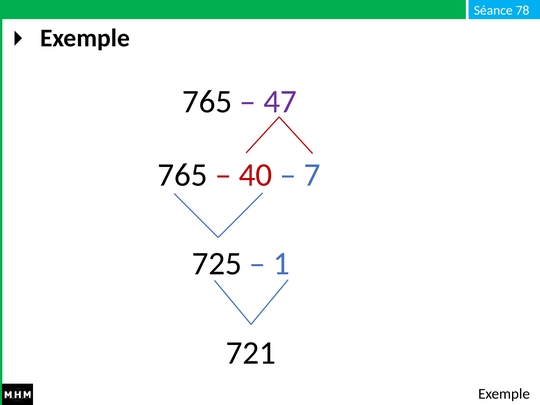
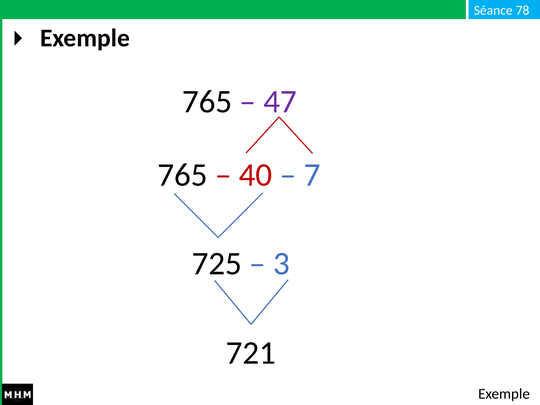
1: 1 -> 3
